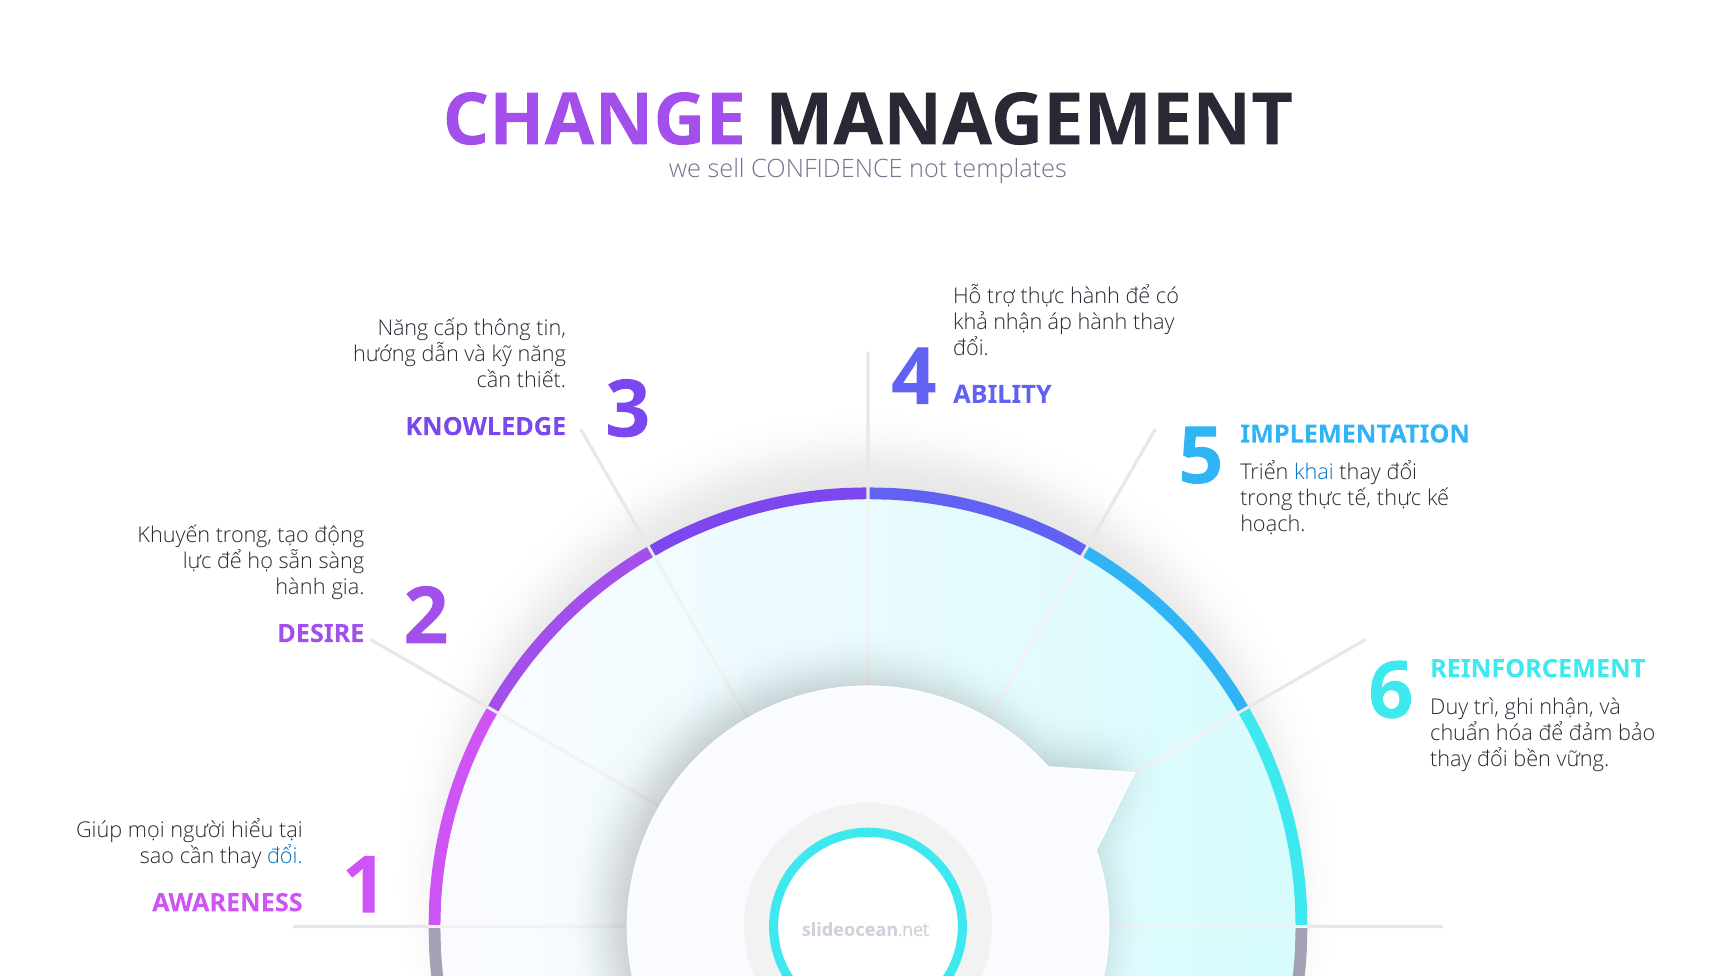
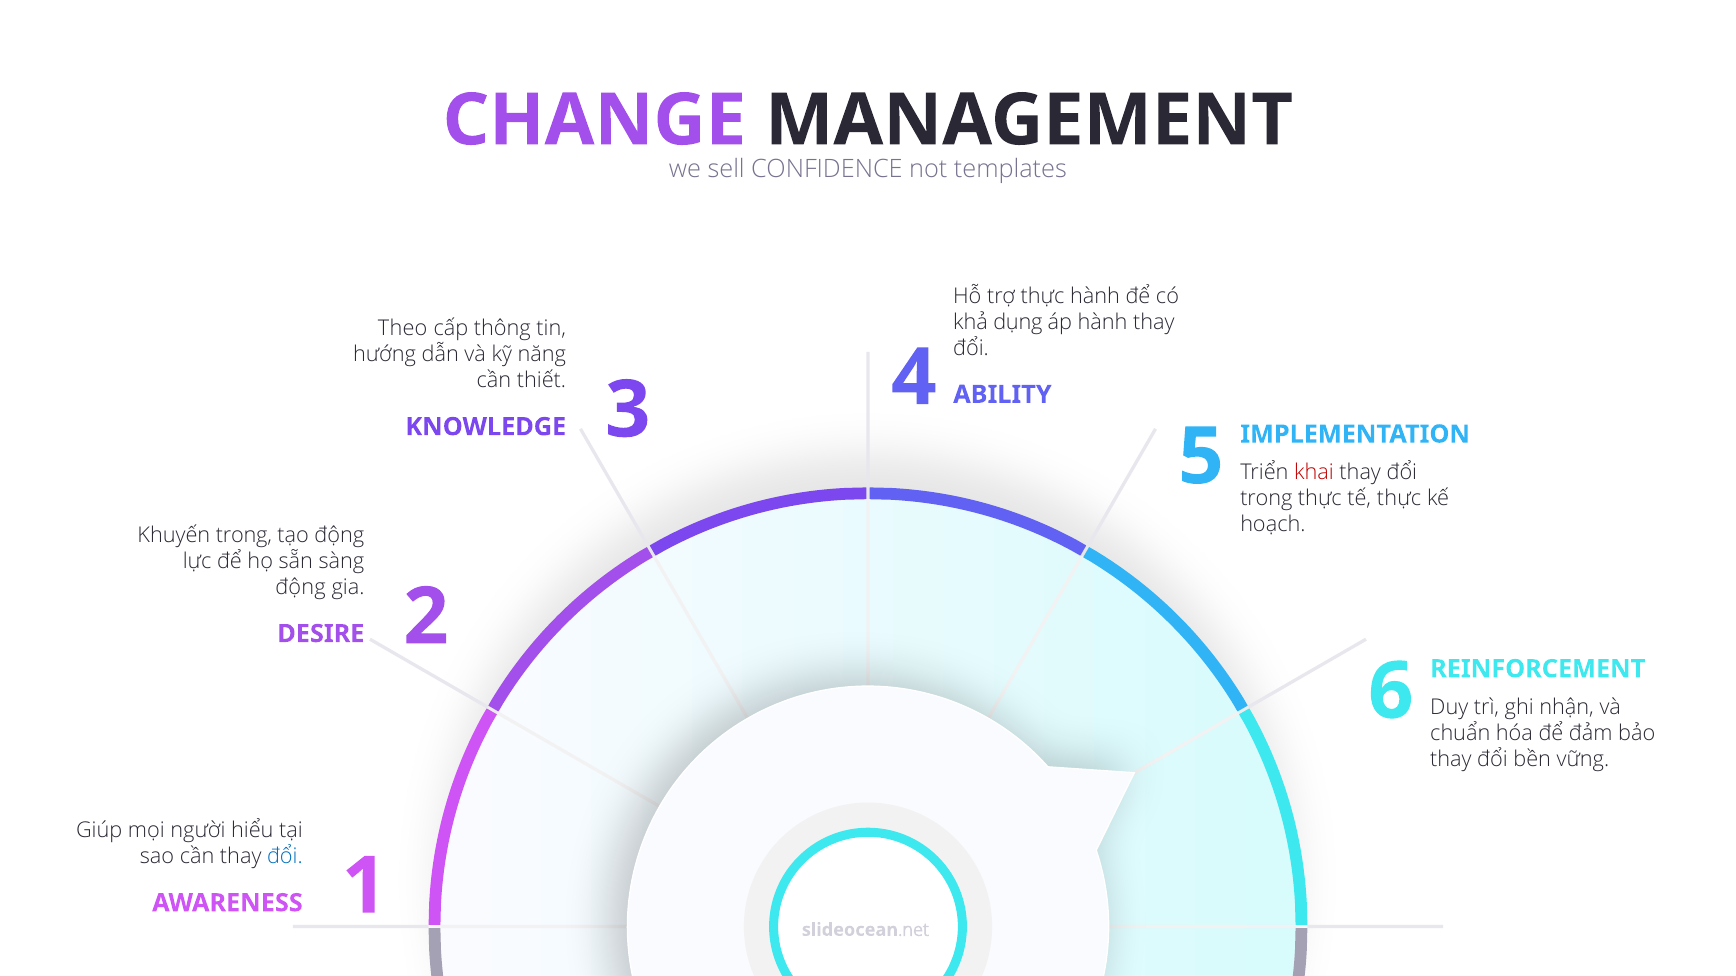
khả nhận: nhận -> dụng
Năng at (403, 329): Năng -> Theo
khai colour: blue -> red
hành at (300, 588): hành -> động
